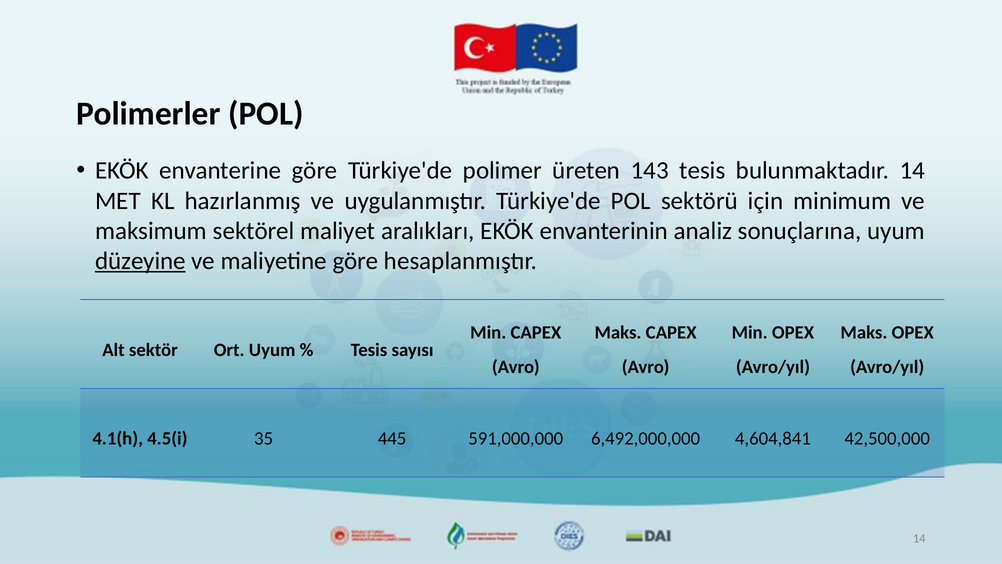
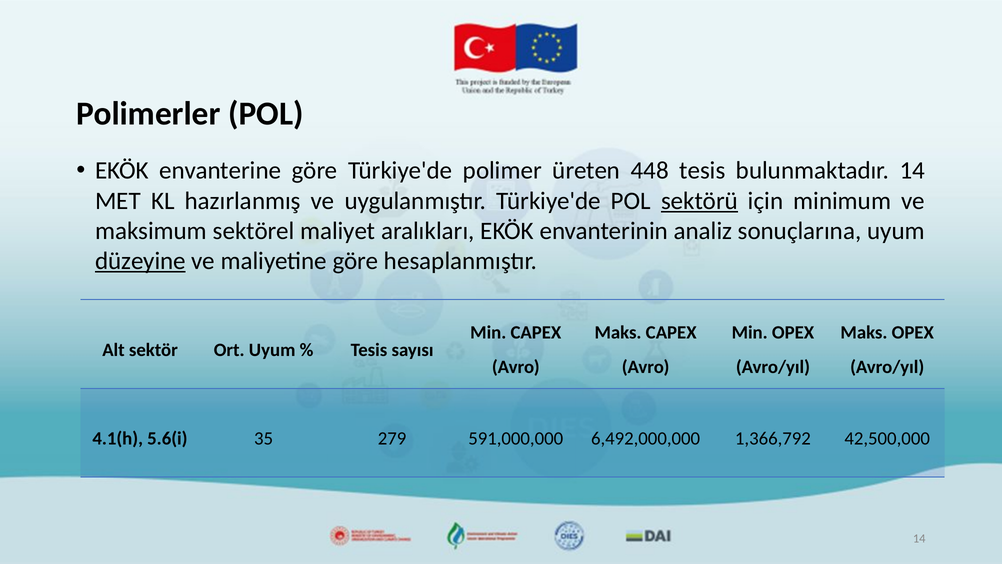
143: 143 -> 448
sektörü underline: none -> present
4.5(i: 4.5(i -> 5.6(i
445: 445 -> 279
4,604,841: 4,604,841 -> 1,366,792
